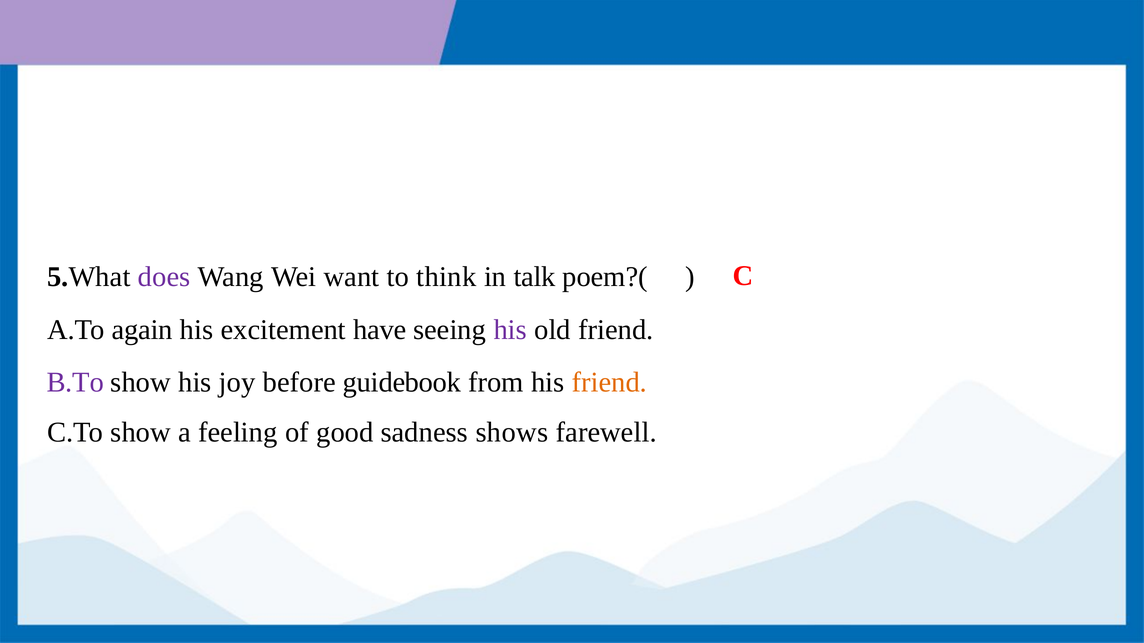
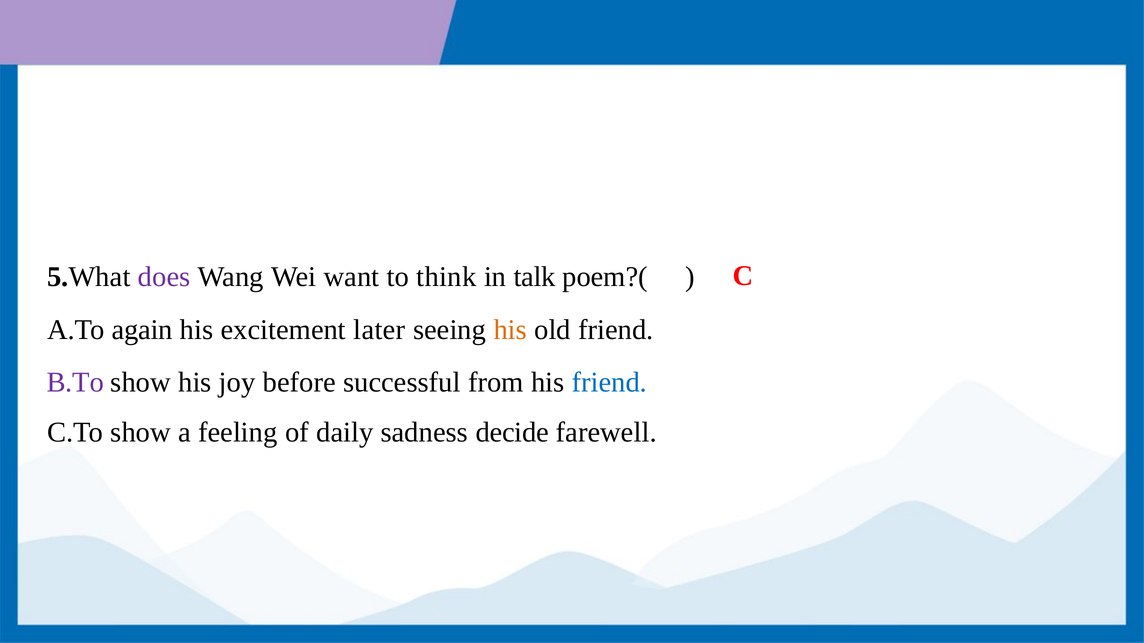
have: have -> later
his at (510, 330) colour: purple -> orange
guidebook: guidebook -> successful
friend at (609, 383) colour: orange -> blue
good: good -> daily
shows: shows -> decide
